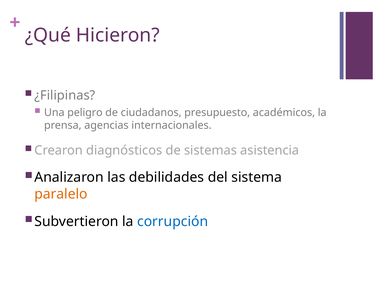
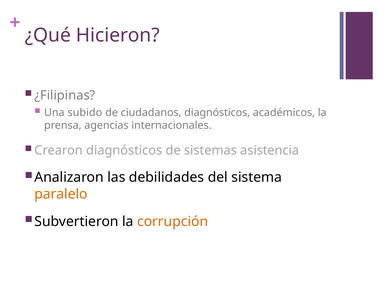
peligro: peligro -> subido
ciudadanos presupuesto: presupuesto -> diagnósticos
corrupción colour: blue -> orange
